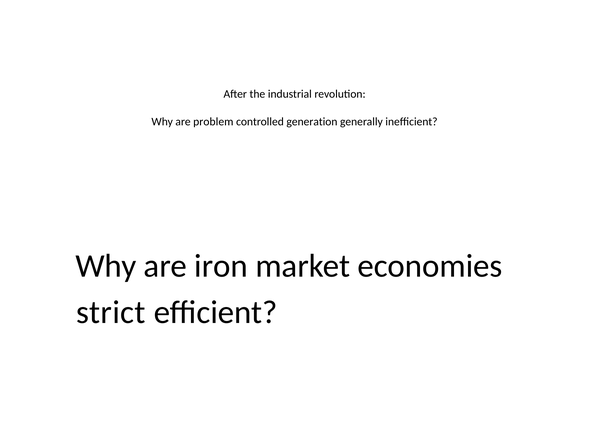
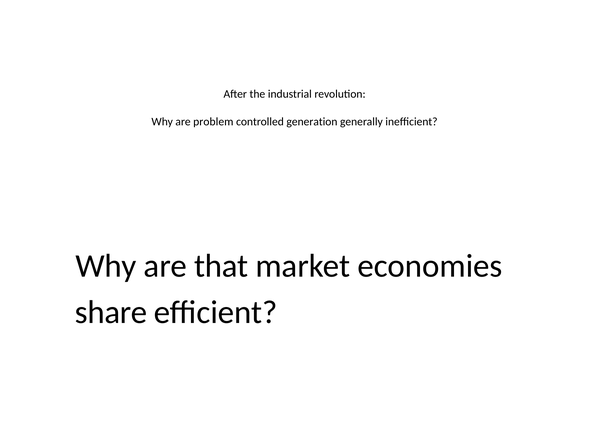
iron: iron -> that
strict: strict -> share
